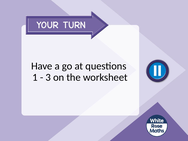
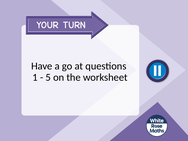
3: 3 -> 5
